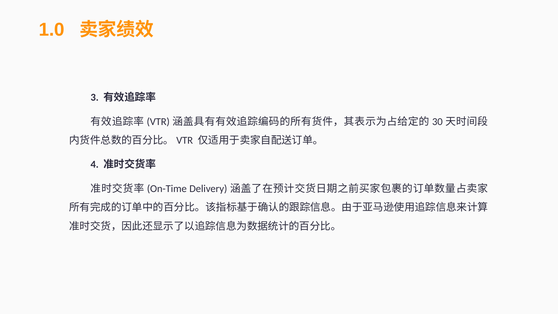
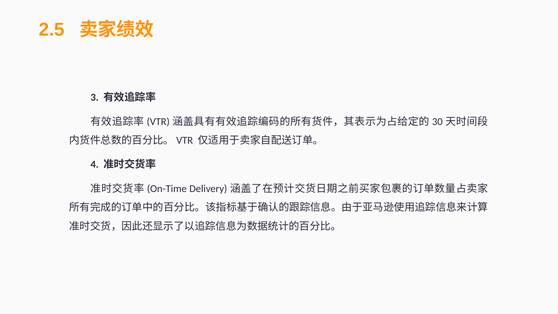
1.0: 1.0 -> 2.5
